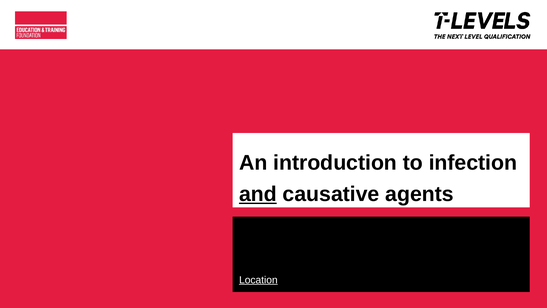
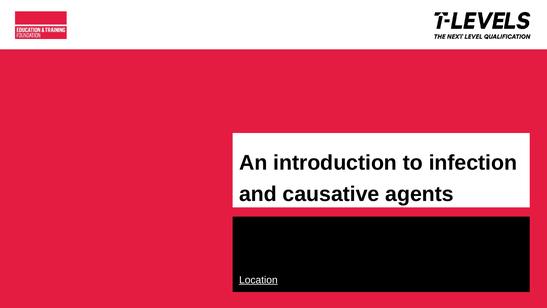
and underline: present -> none
